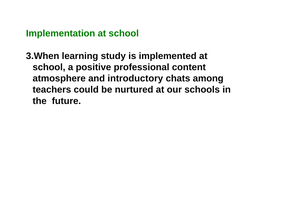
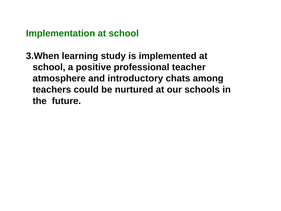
content: content -> teacher
